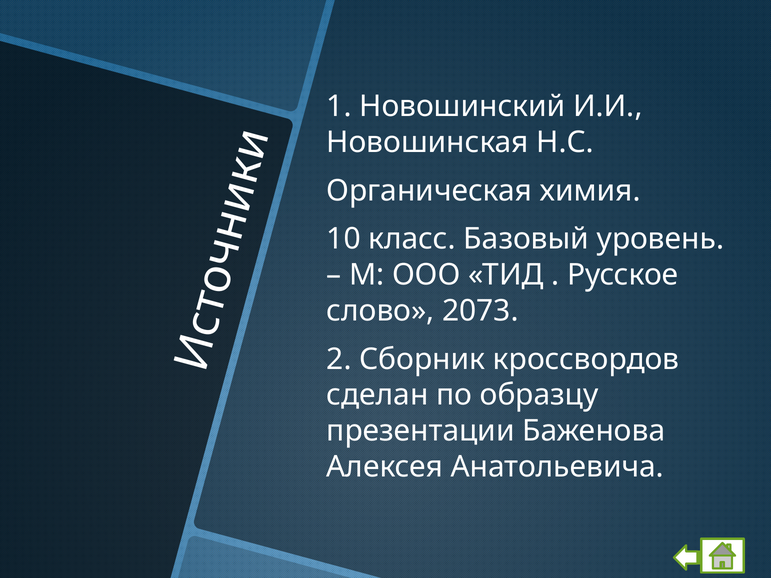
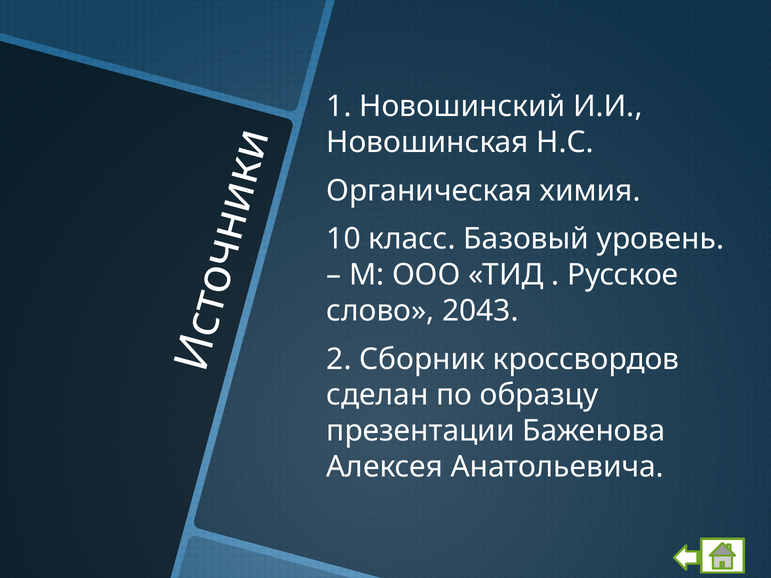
2073: 2073 -> 2043
